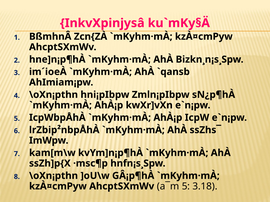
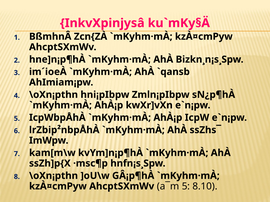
3.18: 3.18 -> 8.10
